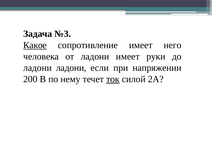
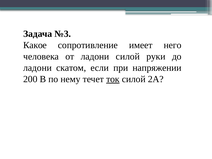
Какое underline: present -> none
ладони имеет: имеет -> силой
ладони ладони: ладони -> скатом
